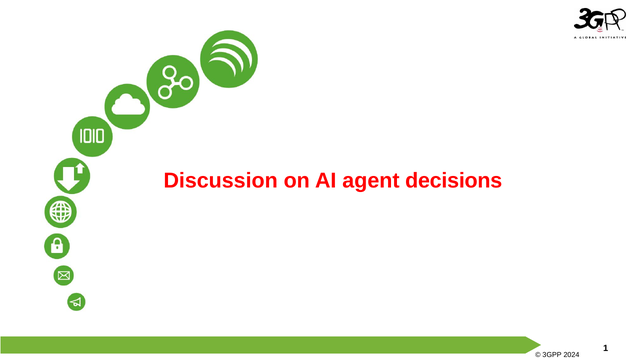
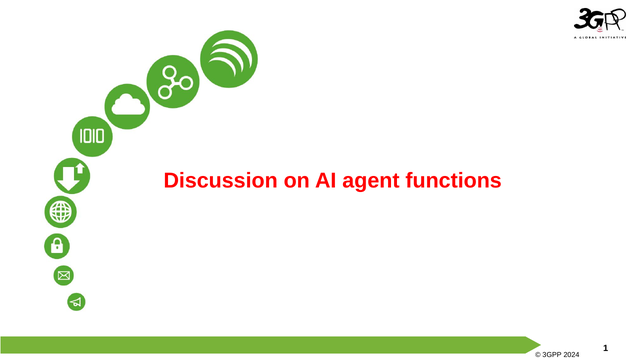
decisions: decisions -> functions
